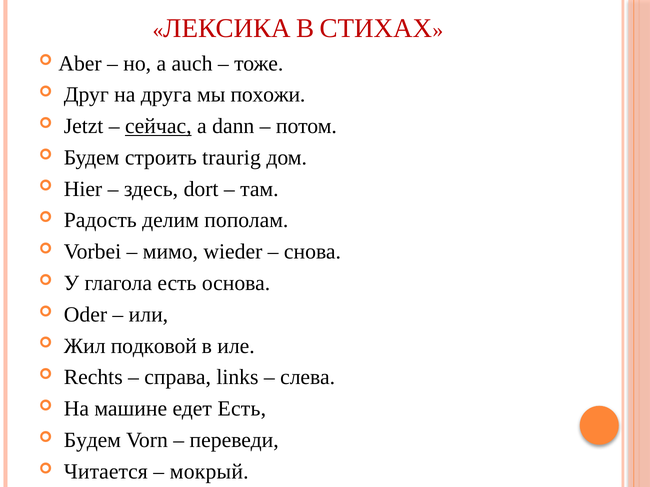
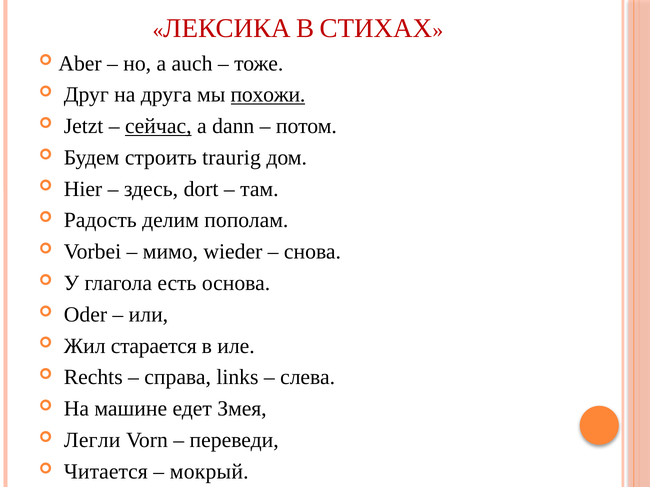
похожи underline: none -> present
подковой: подковой -> старается
едет Есть: Есть -> Змея
Будем at (92, 441): Будем -> Легли
